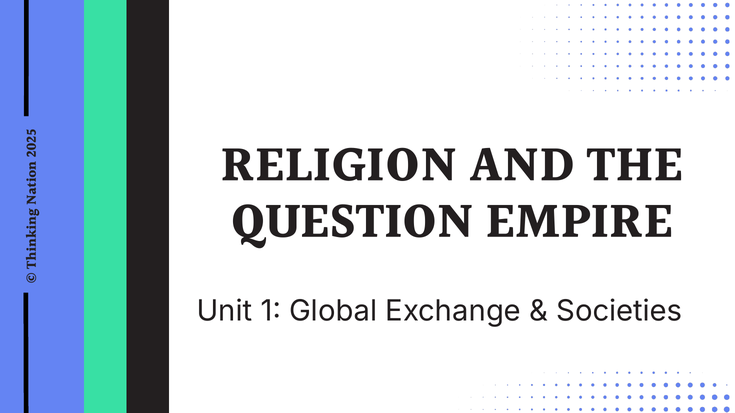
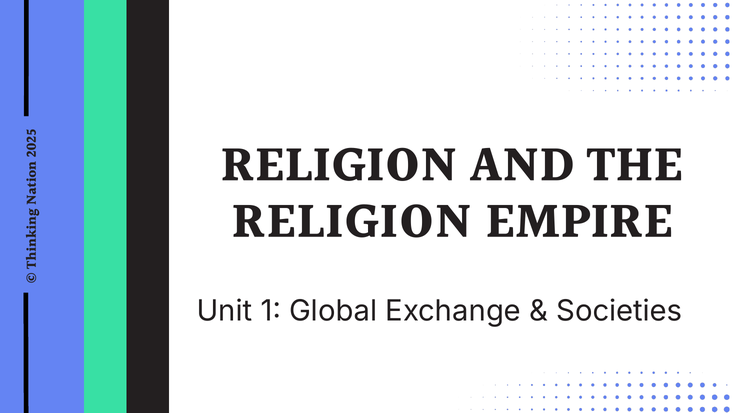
QUESTION at (353, 223): QUESTION -> RELIGION
